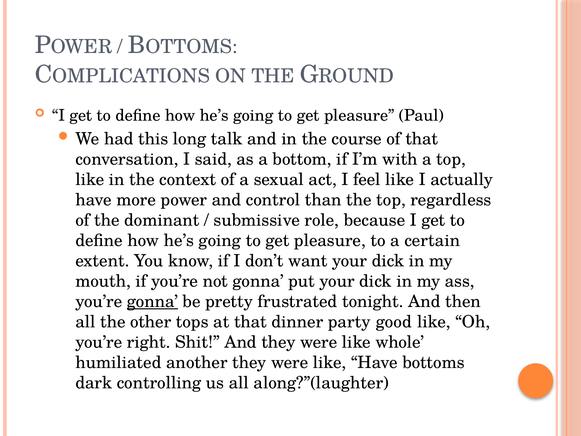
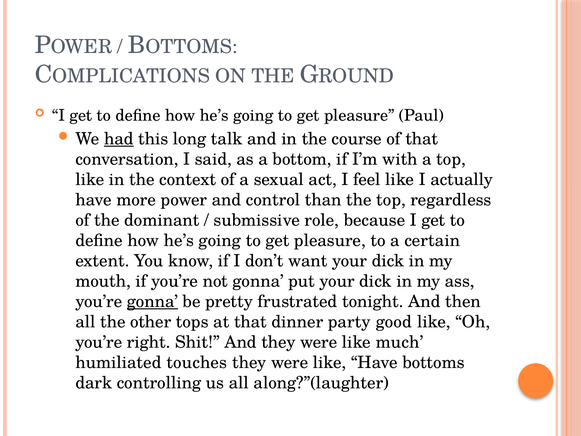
had underline: none -> present
whole: whole -> much
another: another -> touches
